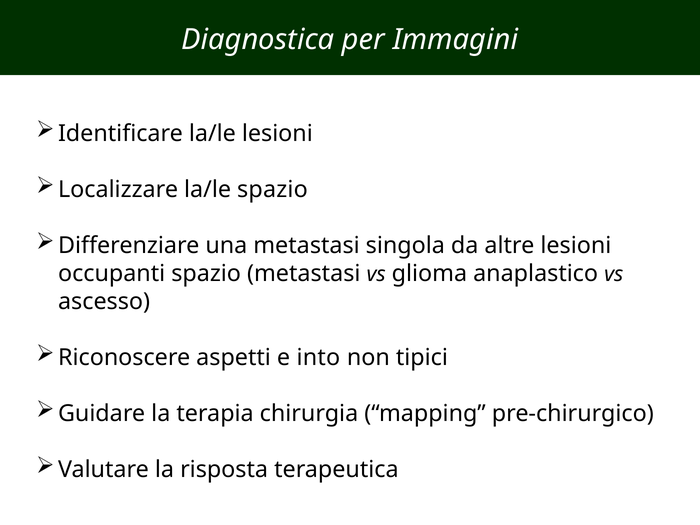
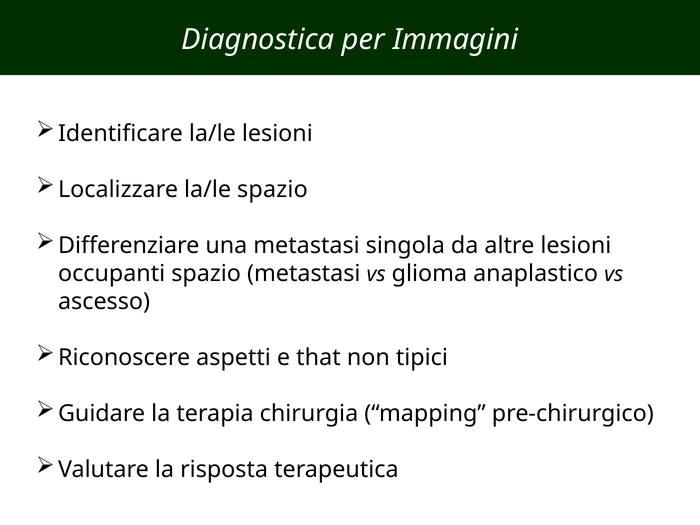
into: into -> that
